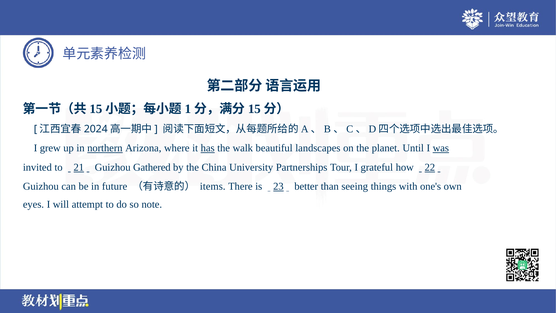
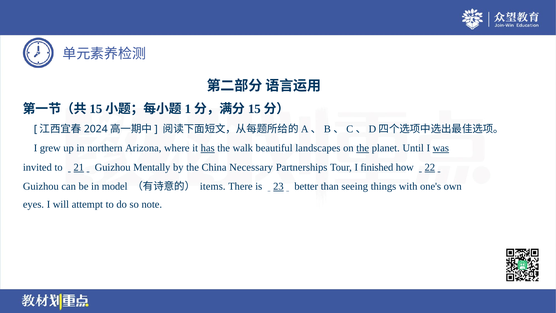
northern underline: present -> none
the at (363, 148) underline: none -> present
Gathered: Gathered -> Mentally
University: University -> Necessary
grateful: grateful -> finished
future: future -> model
